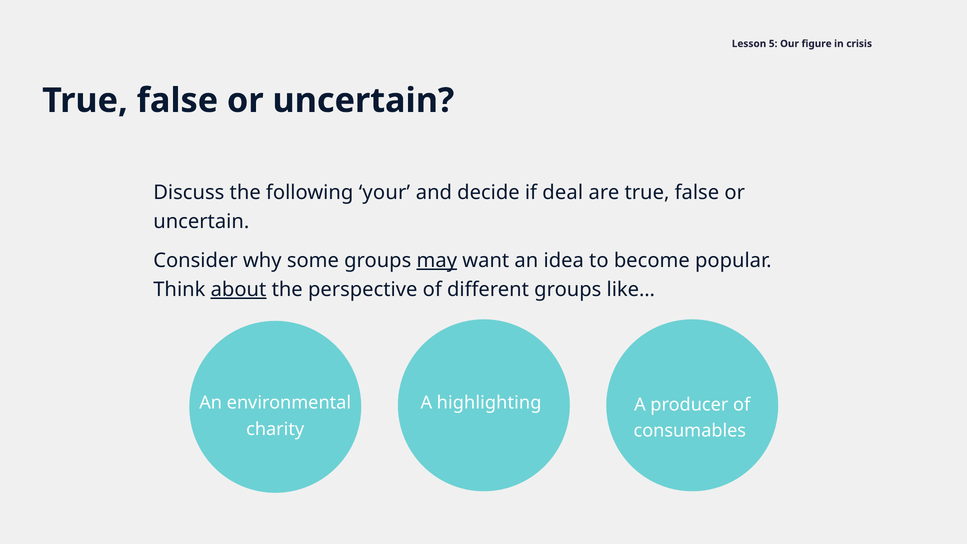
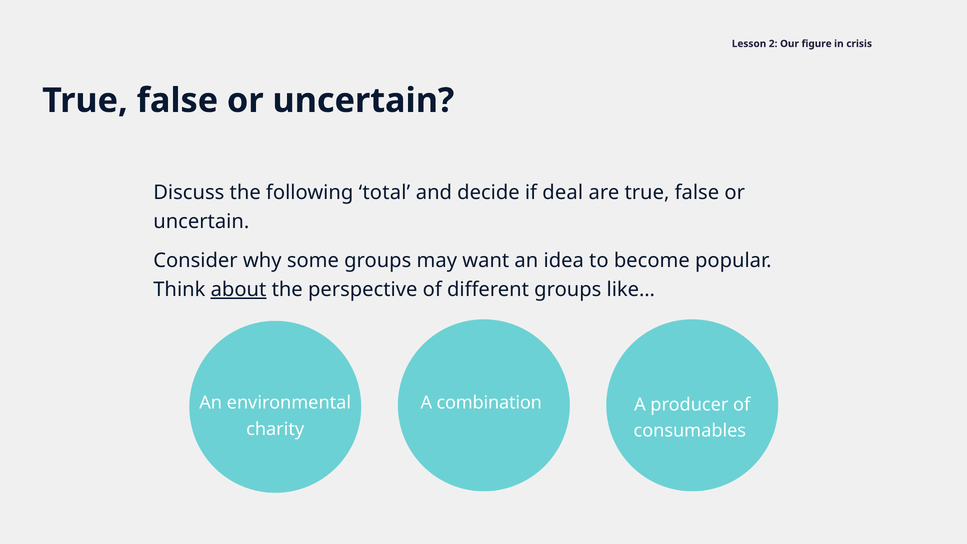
5: 5 -> 2
your: your -> total
may underline: present -> none
highlighting: highlighting -> combination
